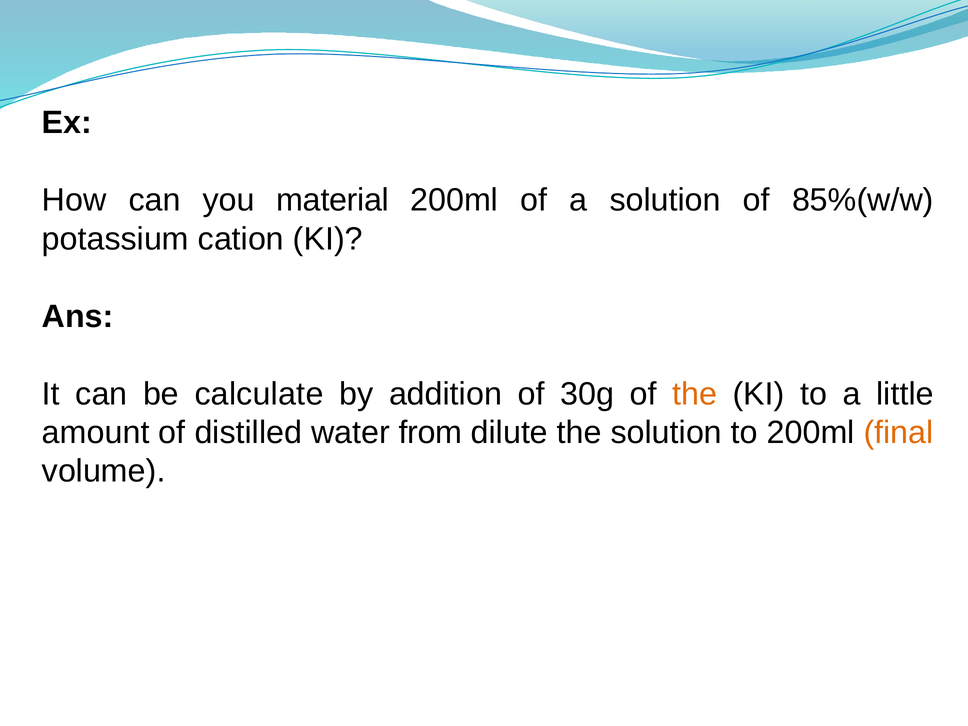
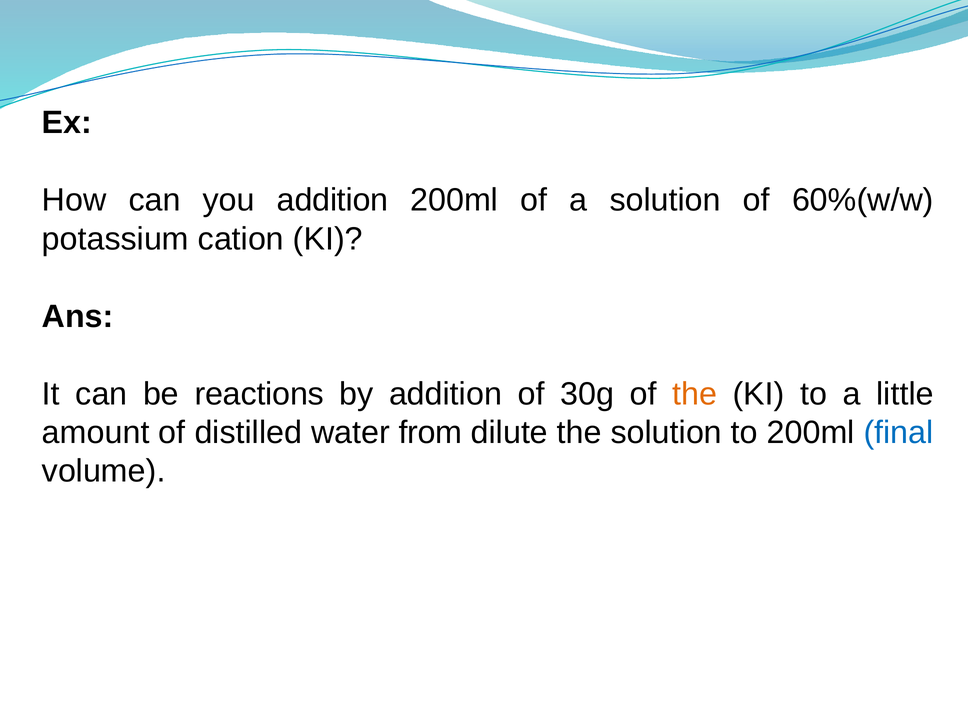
you material: material -> addition
85%(w/w: 85%(w/w -> 60%(w/w
calculate: calculate -> reactions
final colour: orange -> blue
